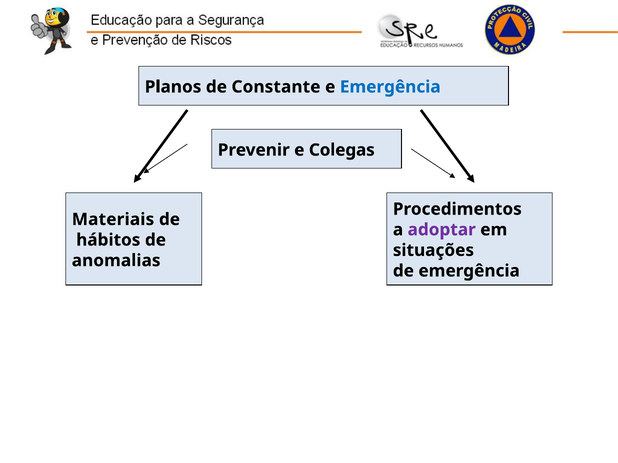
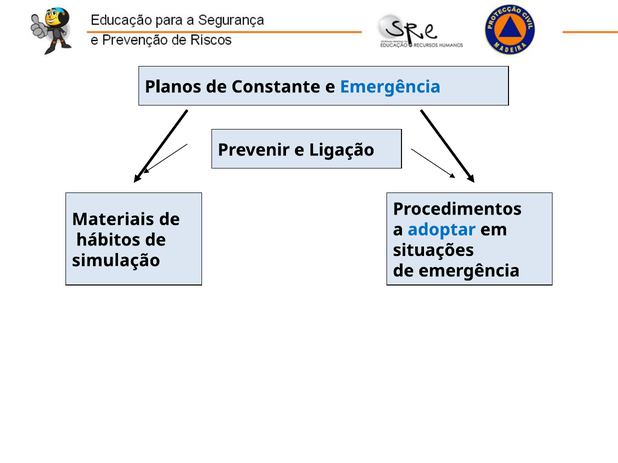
Colegas: Colegas -> Ligação
adoptar colour: purple -> blue
anomalias: anomalias -> simulação
